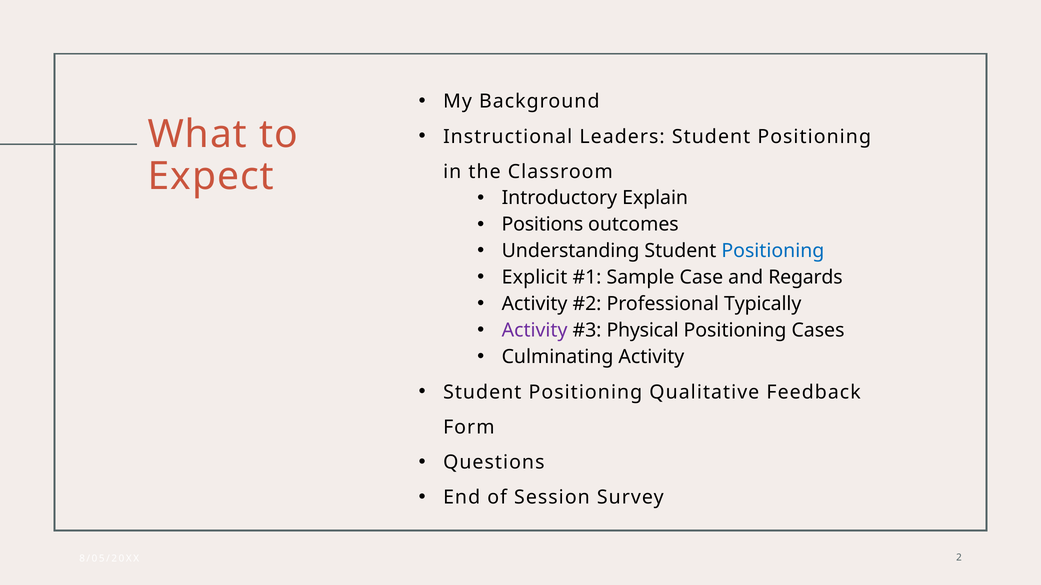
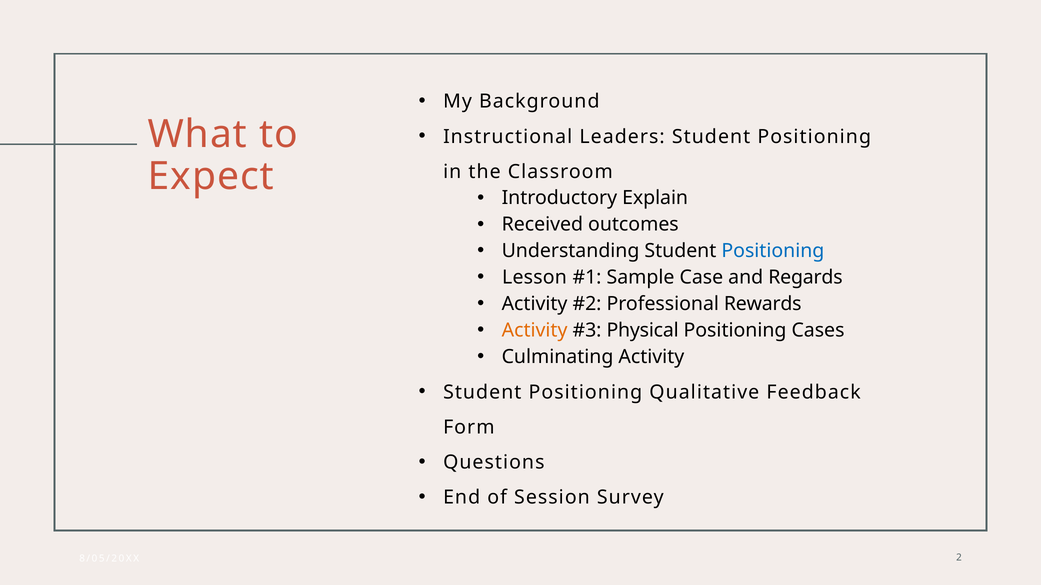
Positions: Positions -> Received
Explicit: Explicit -> Lesson
Typically: Typically -> Rewards
Activity at (535, 331) colour: purple -> orange
